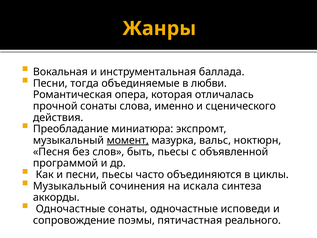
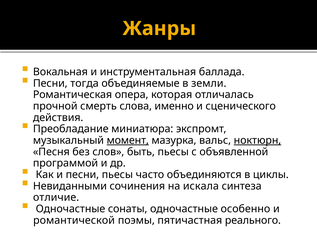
любви: любви -> земли
прочной сонаты: сонаты -> смерть
ноктюрн underline: none -> present
Музыкальный at (70, 186): Музыкальный -> Невиданными
аккорды: аккорды -> отличие
исповеди: исповеди -> особенно
сопровождение: сопровождение -> романтической
